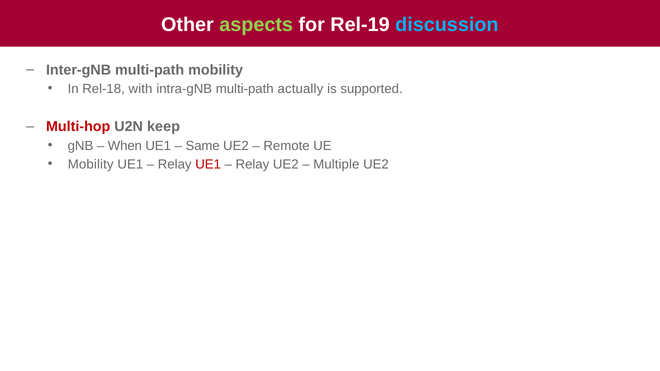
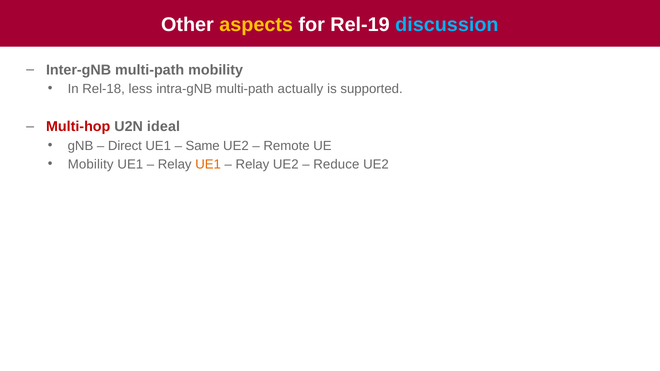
aspects colour: light green -> yellow
with: with -> less
keep: keep -> ideal
When: When -> Direct
UE1 at (208, 164) colour: red -> orange
Multiple: Multiple -> Reduce
